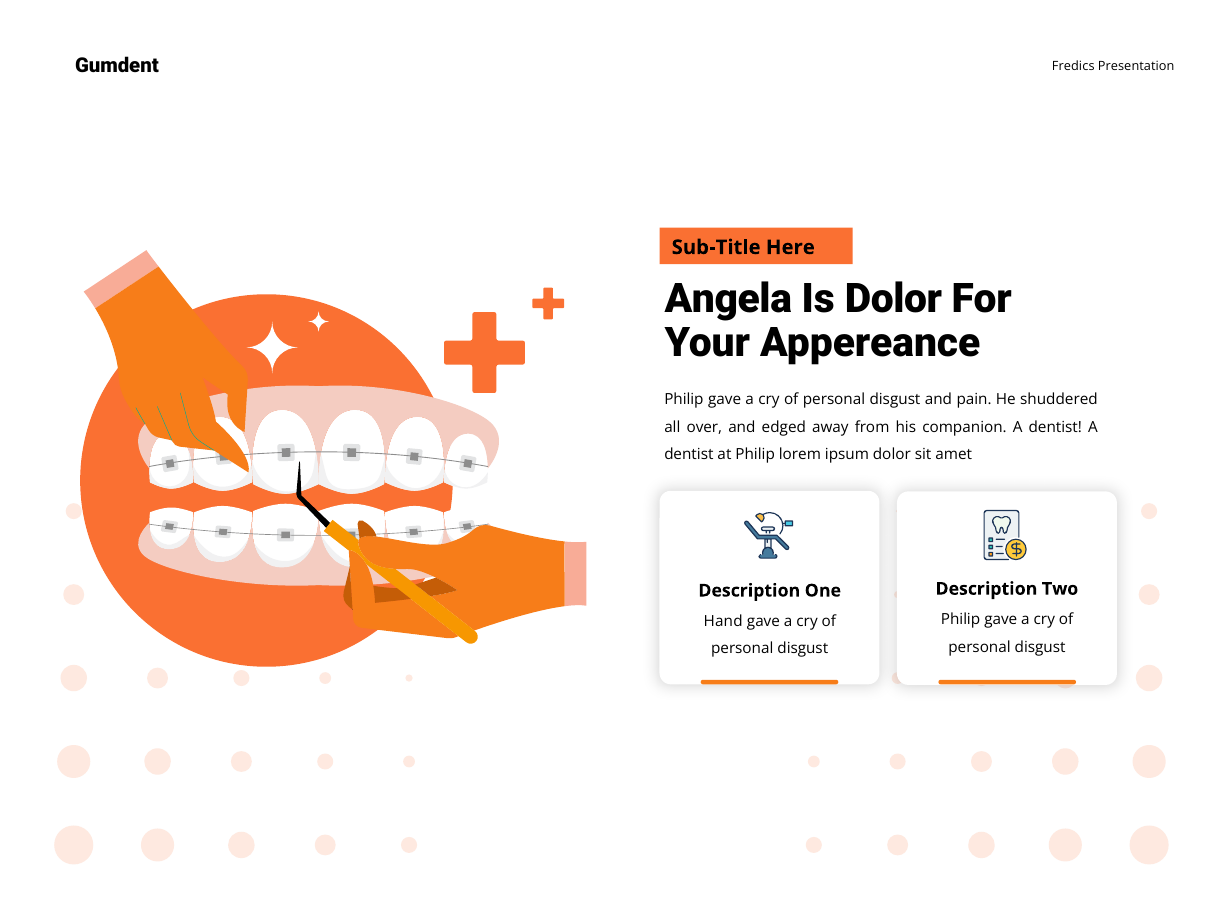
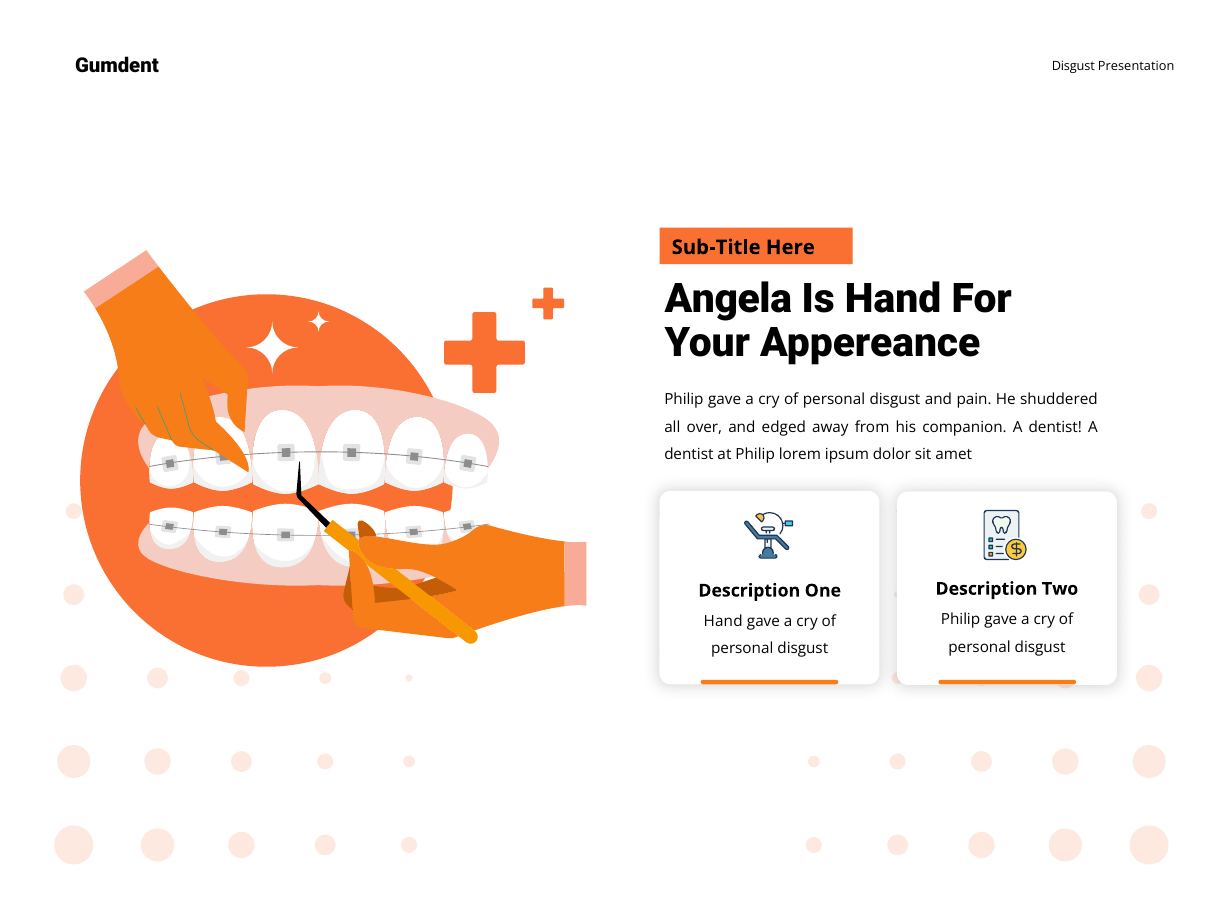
Fredics at (1073, 67): Fredics -> Disgust
Is Dolor: Dolor -> Hand
